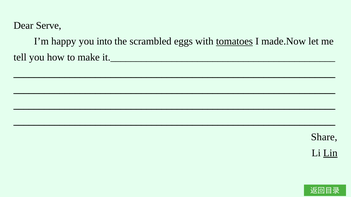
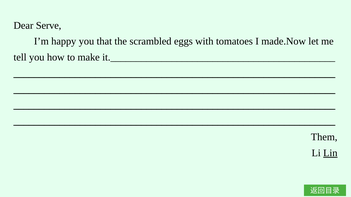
into: into -> that
tomatoes underline: present -> none
Share: Share -> Them
